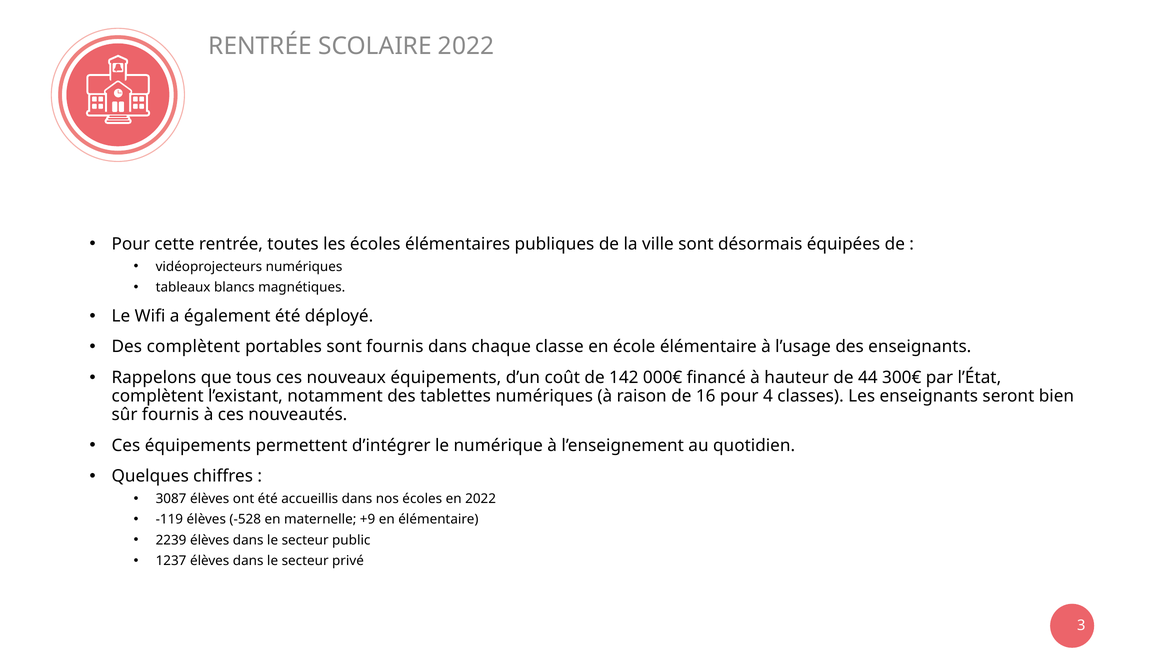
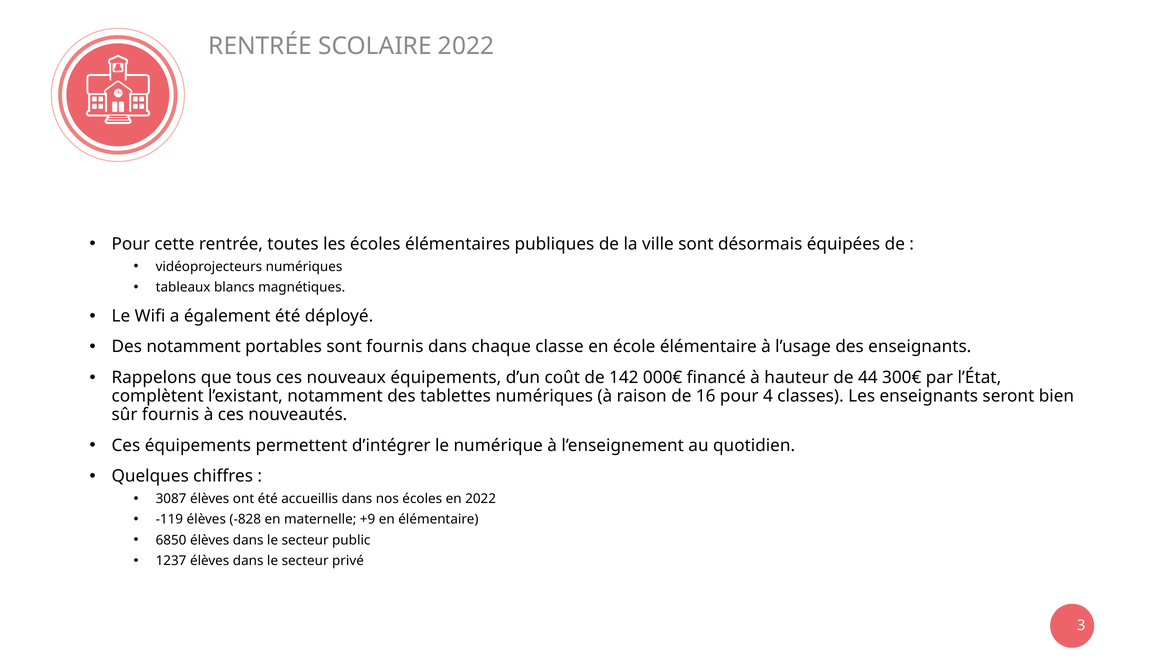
Des complètent: complètent -> notamment
-528: -528 -> -828
2239: 2239 -> 6850
